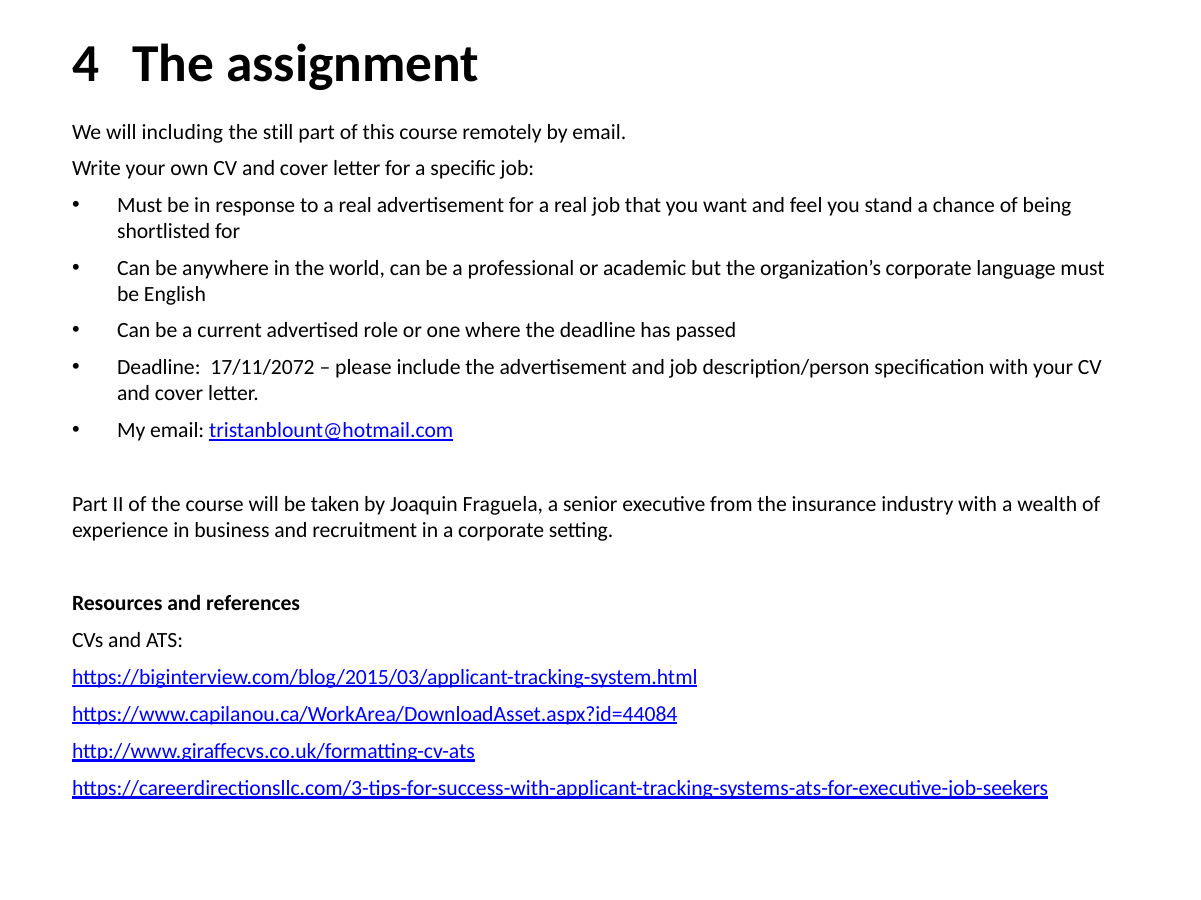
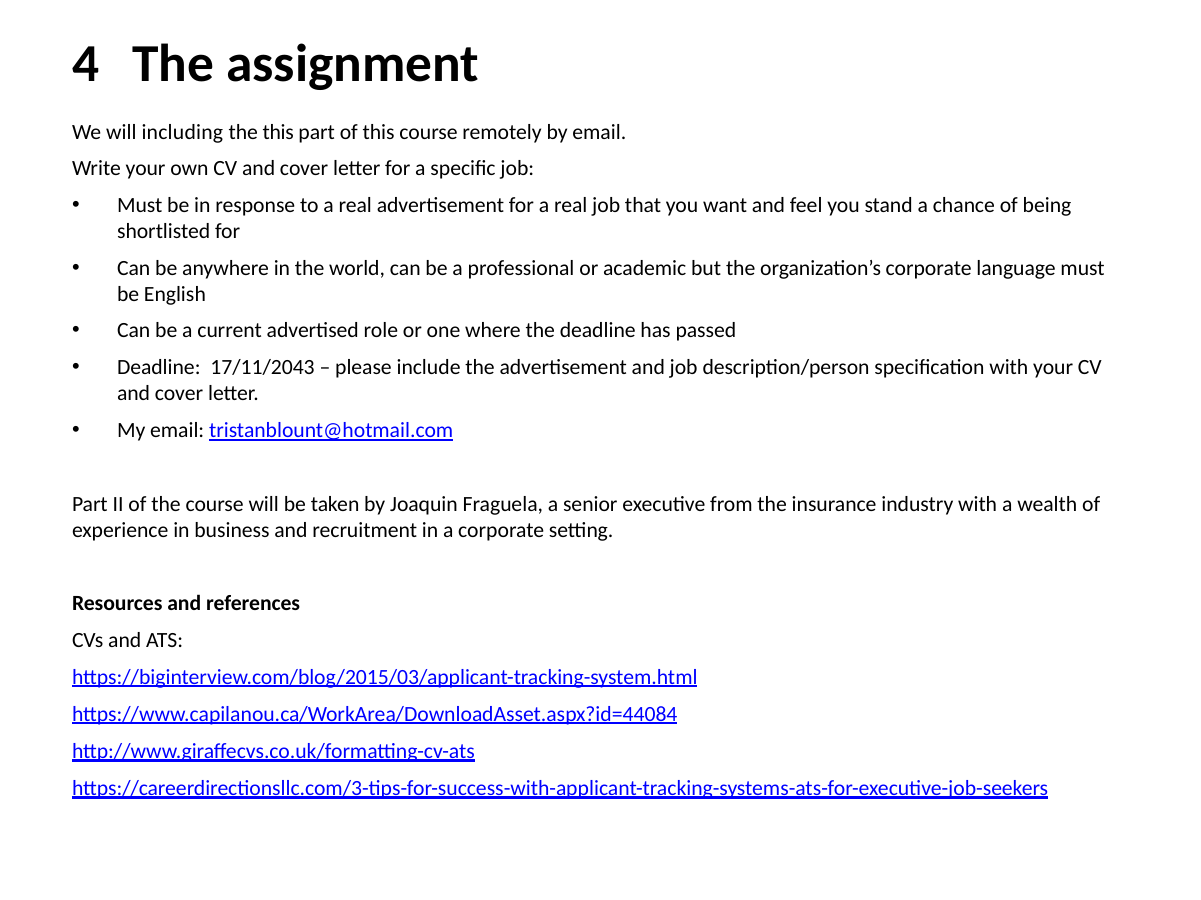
the still: still -> this
17/11/2072: 17/11/2072 -> 17/11/2043
